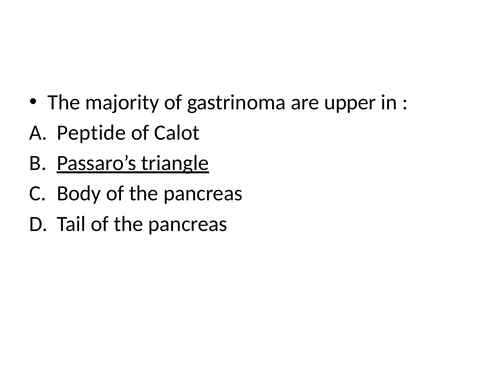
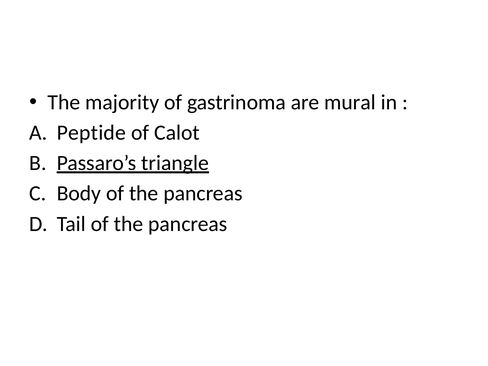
upper: upper -> mural
